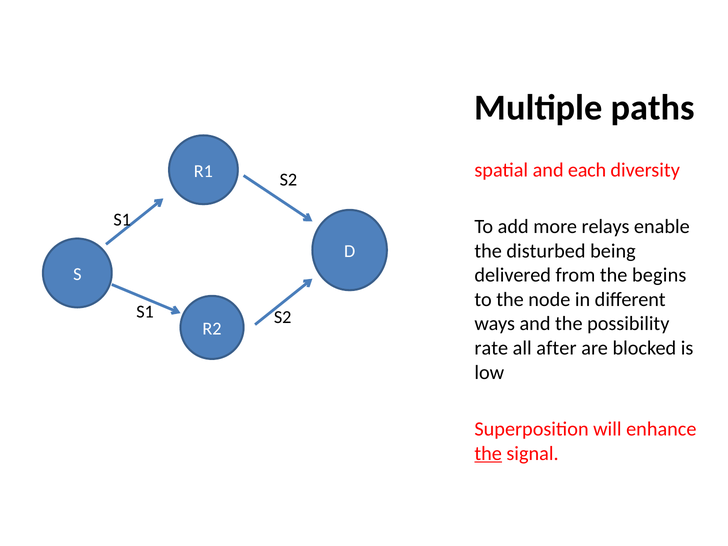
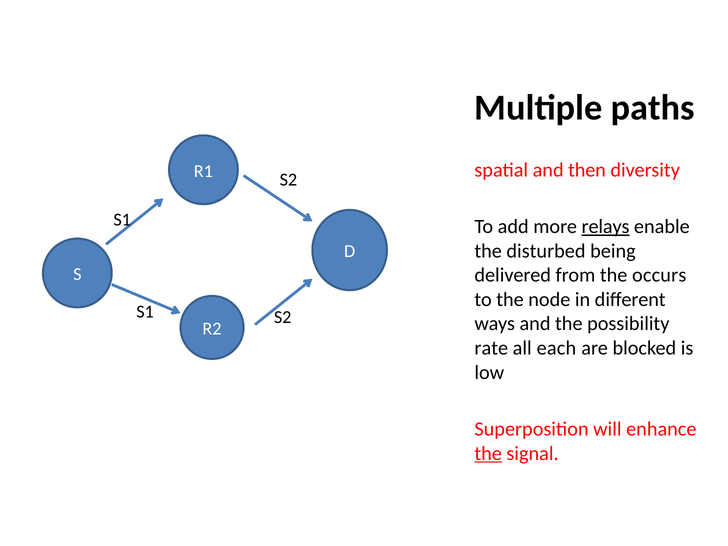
each: each -> then
relays underline: none -> present
begins: begins -> occurs
after: after -> each
